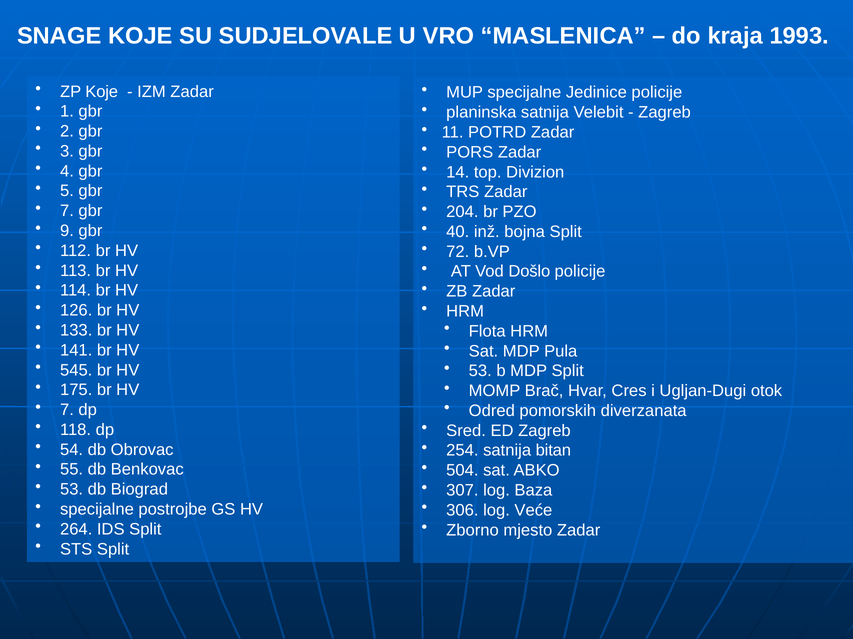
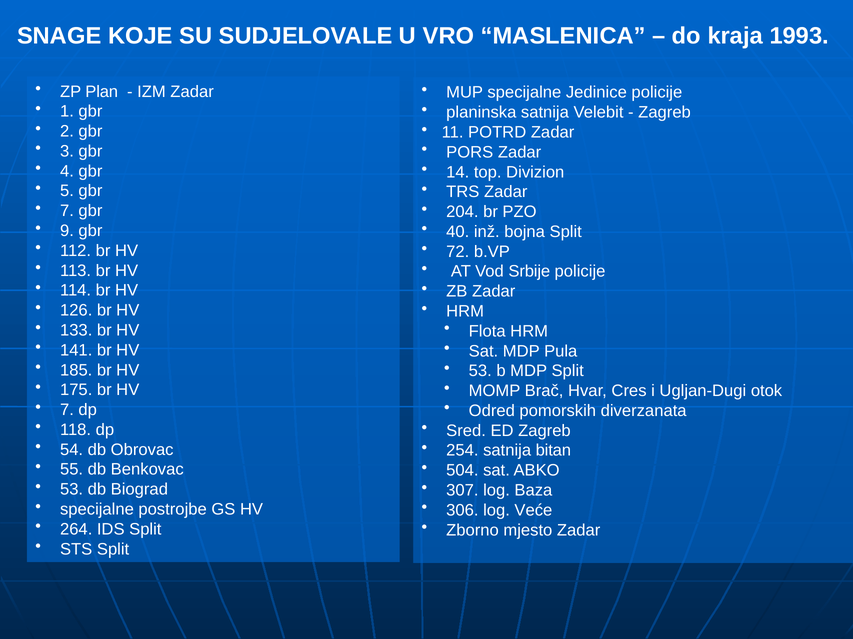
ZP Koje: Koje -> Plan
Došlo: Došlo -> Srbije
545: 545 -> 185
